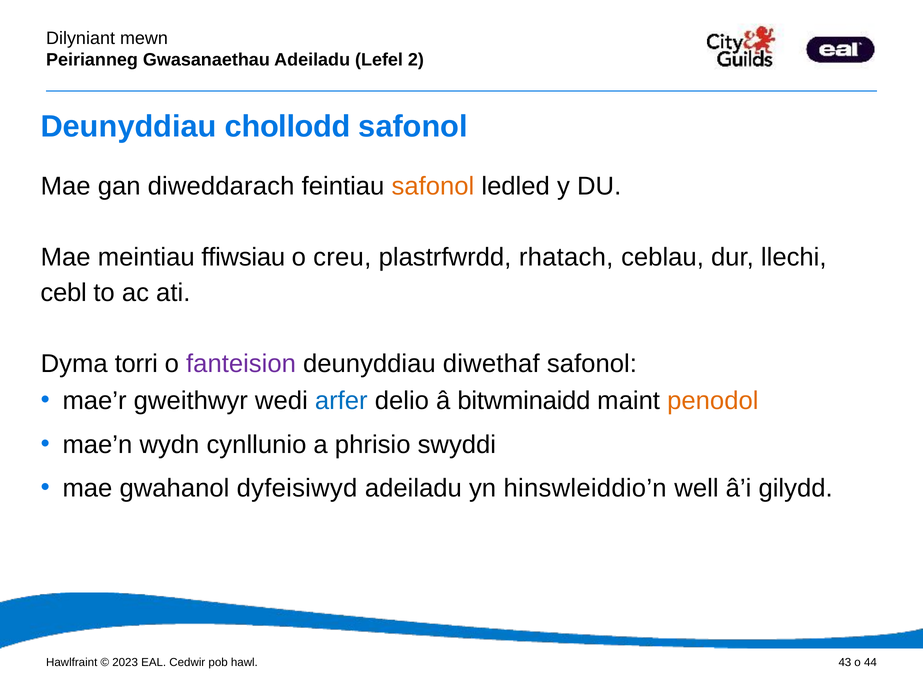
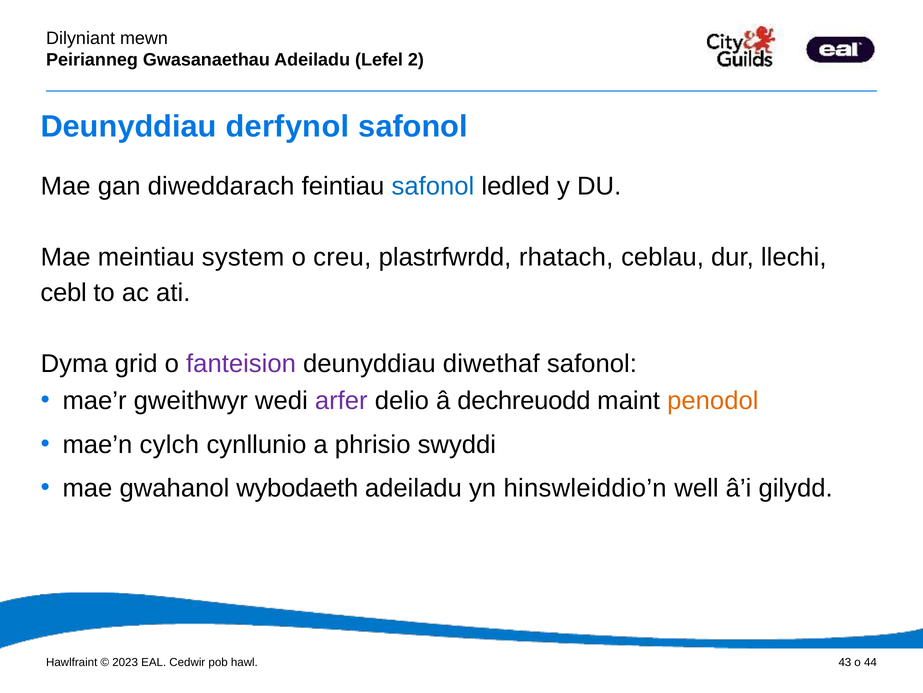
chollodd: chollodd -> derfynol
safonol at (433, 186) colour: orange -> blue
ffiwsiau: ffiwsiau -> system
torri: torri -> grid
arfer colour: blue -> purple
bitwminaidd: bitwminaidd -> dechreuodd
wydn: wydn -> cylch
dyfeisiwyd: dyfeisiwyd -> wybodaeth
